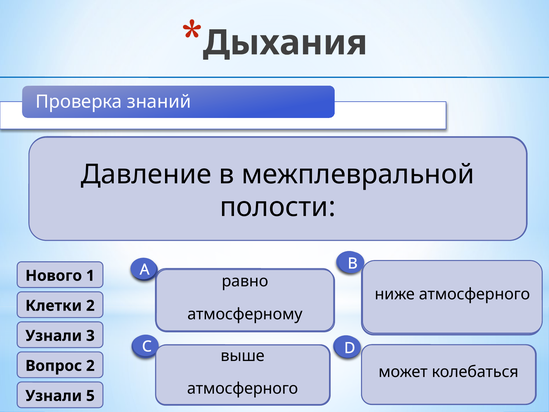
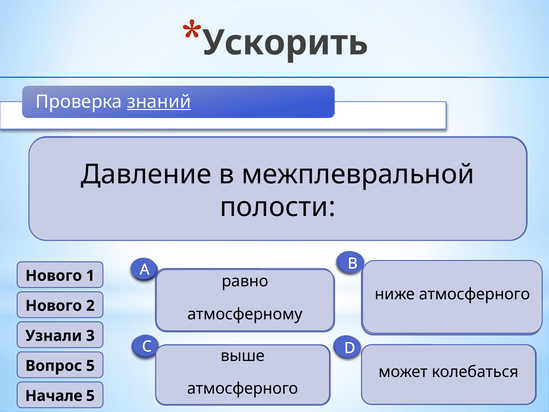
Дыхания: Дыхания -> Ускорить
знаний underline: none -> present
Клетки at (54, 306): Клетки -> Нового
Вопрос 2: 2 -> 5
Узнали at (54, 396): Узнали -> Начале
